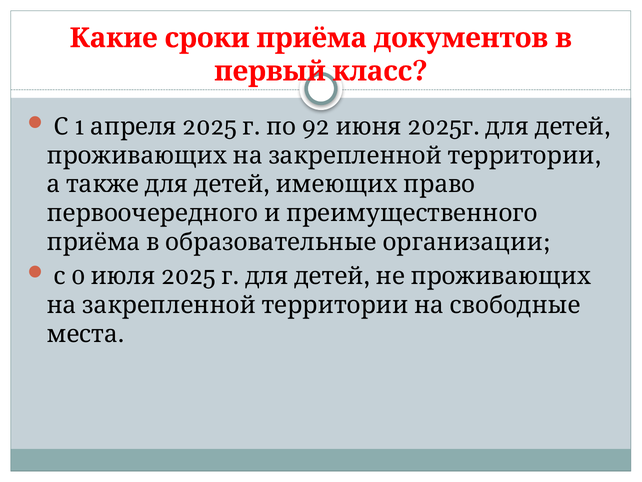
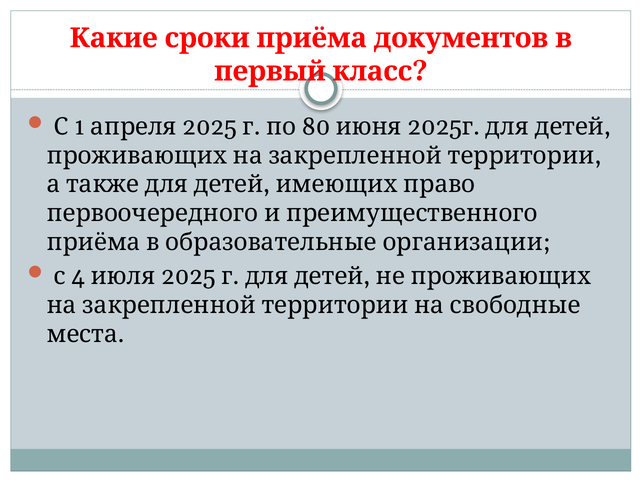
92: 92 -> 80
0: 0 -> 4
